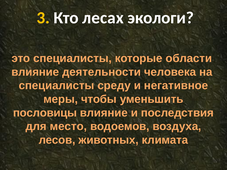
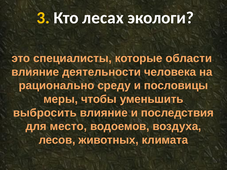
специалисты at (57, 86): специалисты -> рационально
негативное: негативное -> пословицы
пословицы: пословицы -> выбросить
